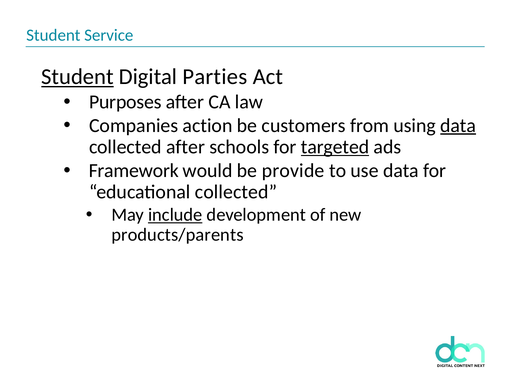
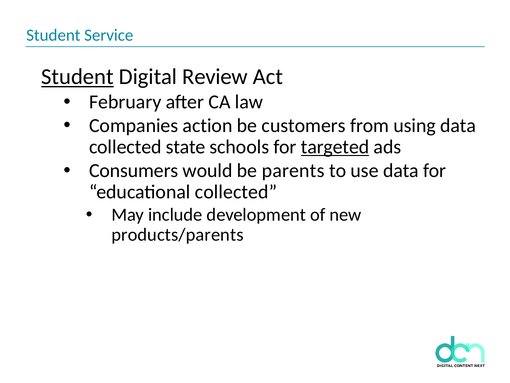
Parties: Parties -> Review
Purposes: Purposes -> February
data at (458, 125) underline: present -> none
collected after: after -> state
Framework: Framework -> Consumers
provide: provide -> parents
include underline: present -> none
